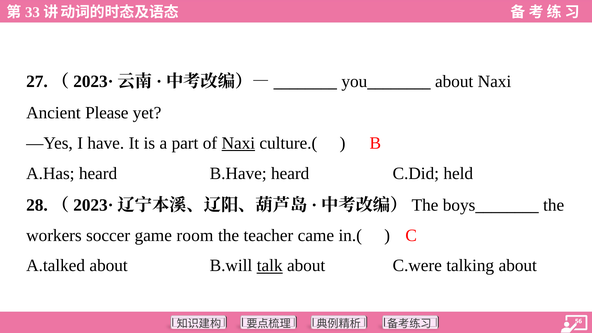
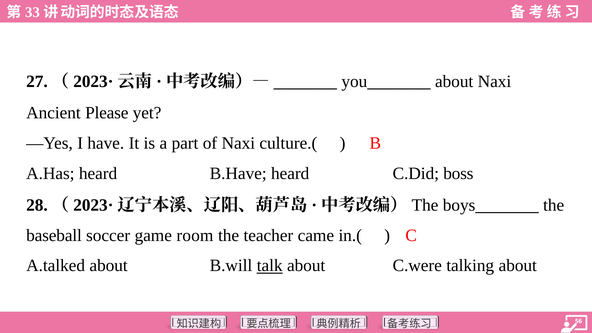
Naxi at (238, 143) underline: present -> none
held: held -> boss
workers: workers -> baseball
